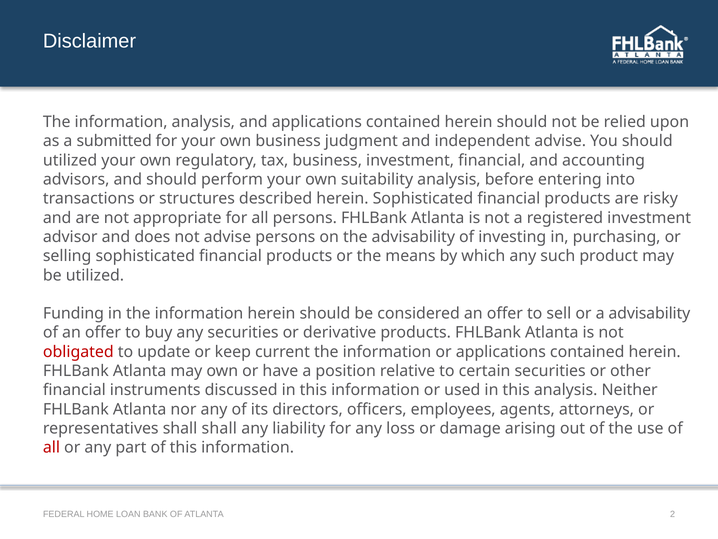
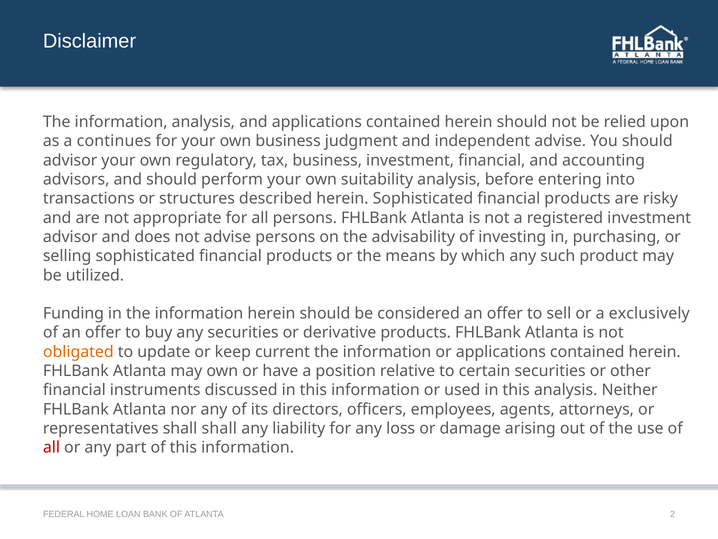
submitted: submitted -> continues
utilized at (70, 160): utilized -> advisor
a advisability: advisability -> exclusively
obligated colour: red -> orange
